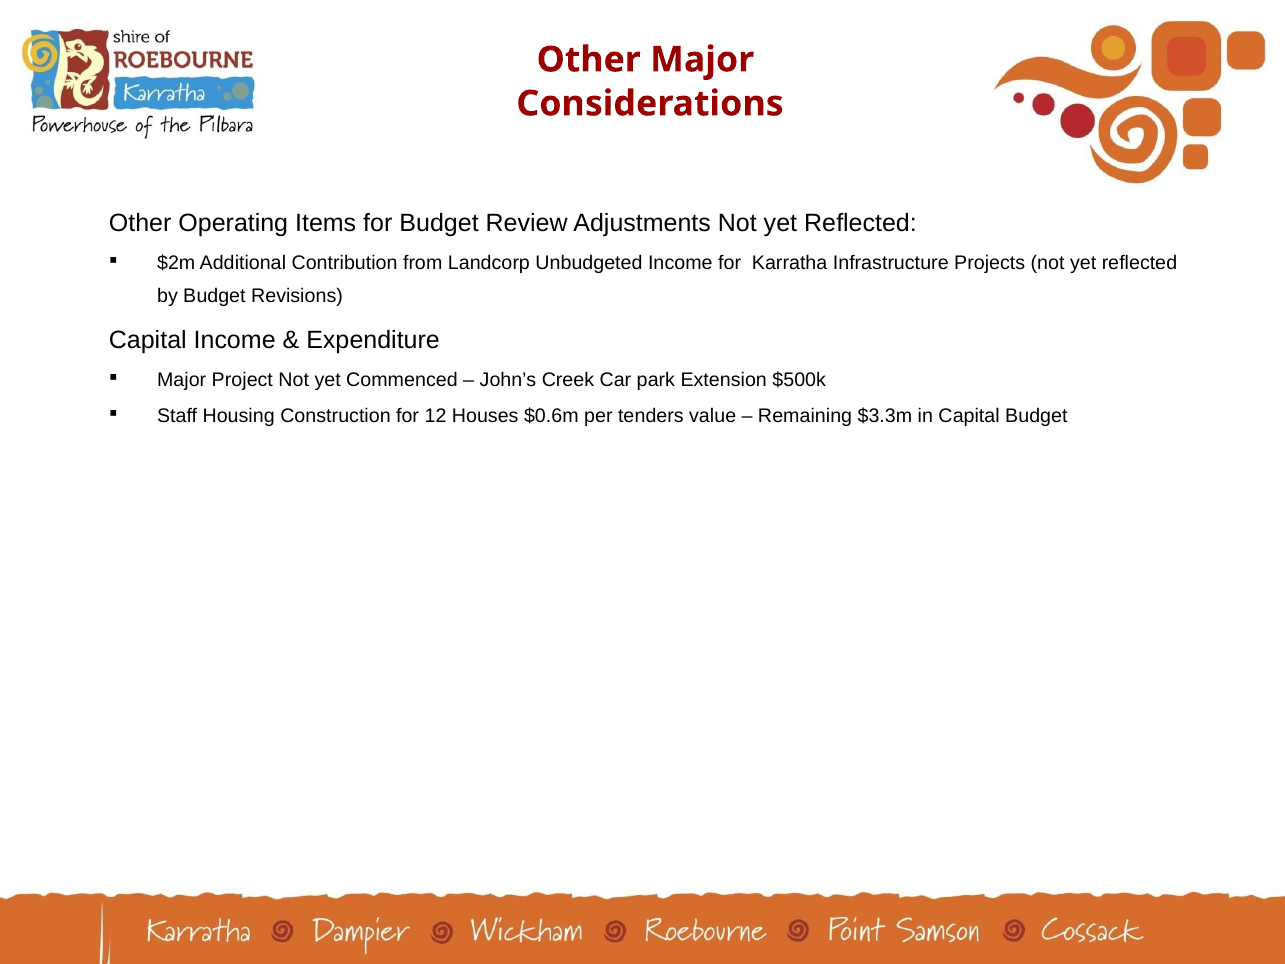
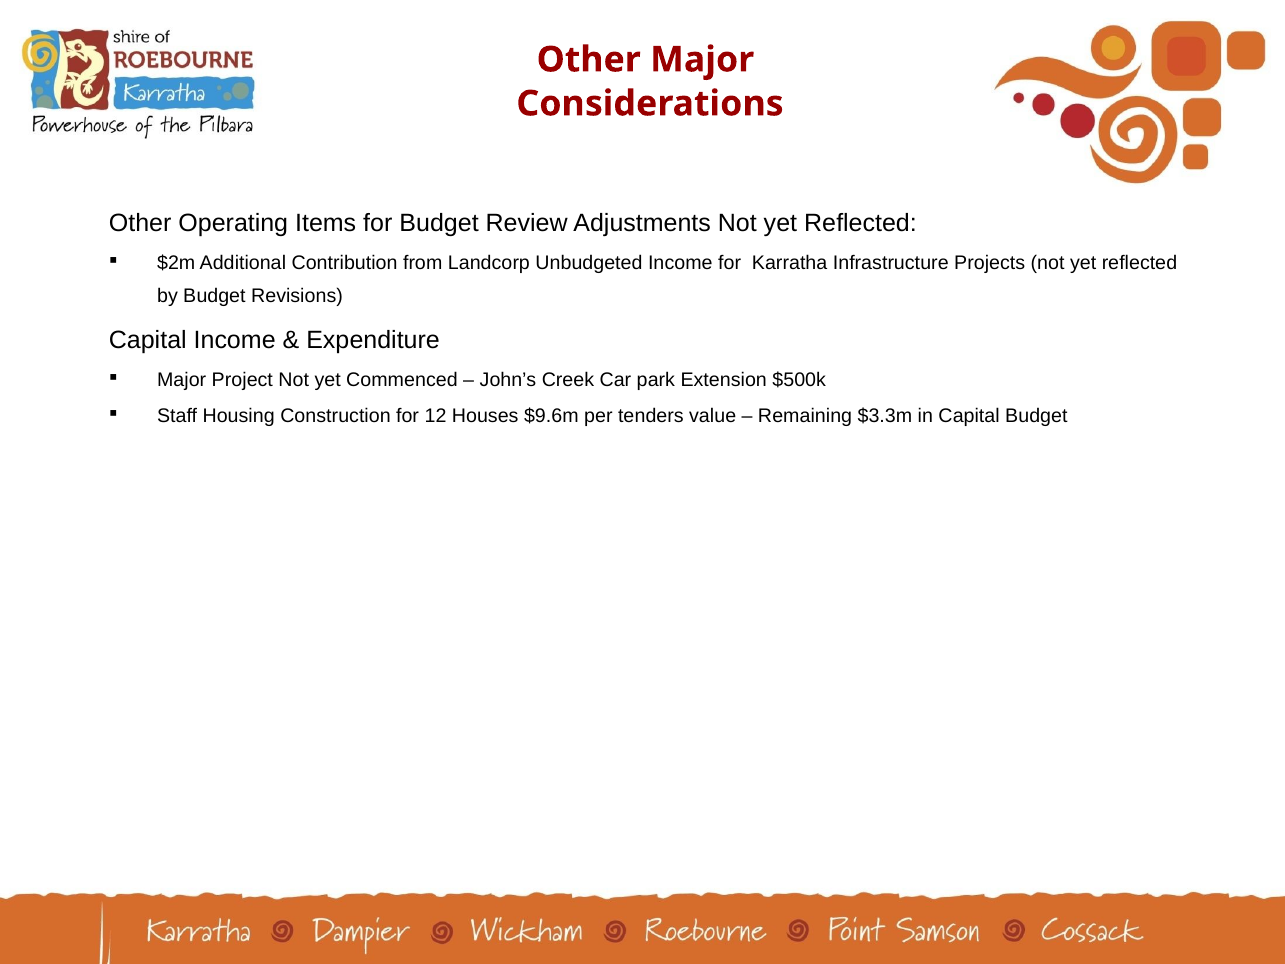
$0.6m: $0.6m -> $9.6m
